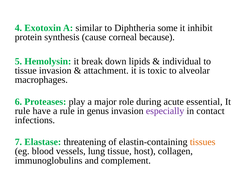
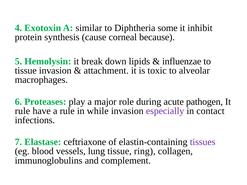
individual: individual -> influenzae
essential: essential -> pathogen
genus: genus -> while
threatening: threatening -> ceftriaxone
tissues colour: orange -> purple
host: host -> ring
